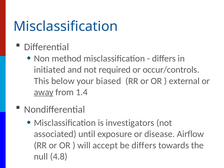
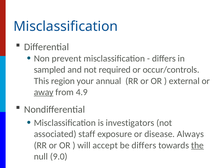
method: method -> prevent
initiated: initiated -> sampled
below: below -> region
biased: biased -> annual
1.4: 1.4 -> 4.9
until: until -> staff
Airflow: Airflow -> Always
the underline: none -> present
4.8: 4.8 -> 9.0
